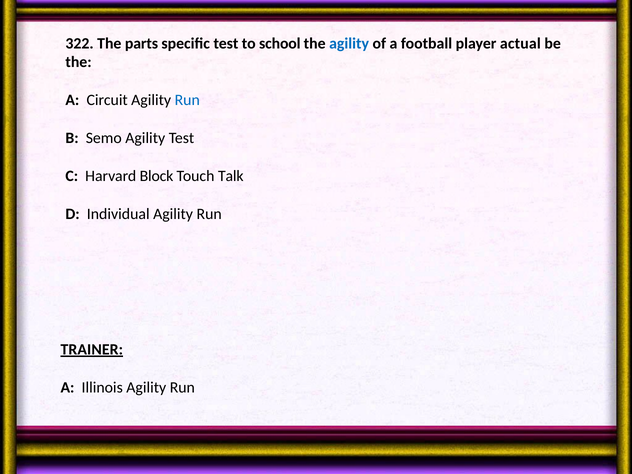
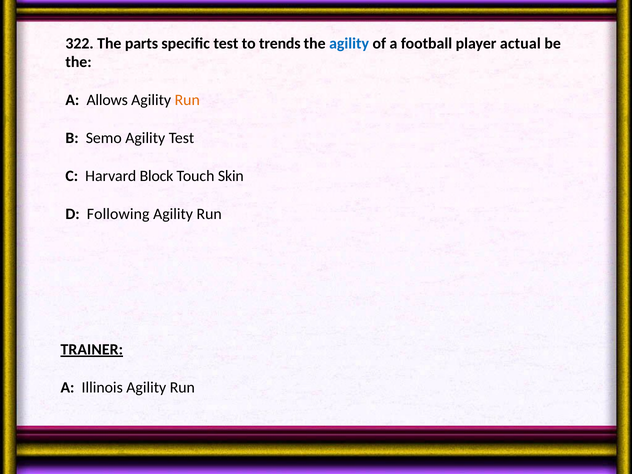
school: school -> trends
Circuit: Circuit -> Allows
Run at (187, 100) colour: blue -> orange
Talk: Talk -> Skin
Individual: Individual -> Following
